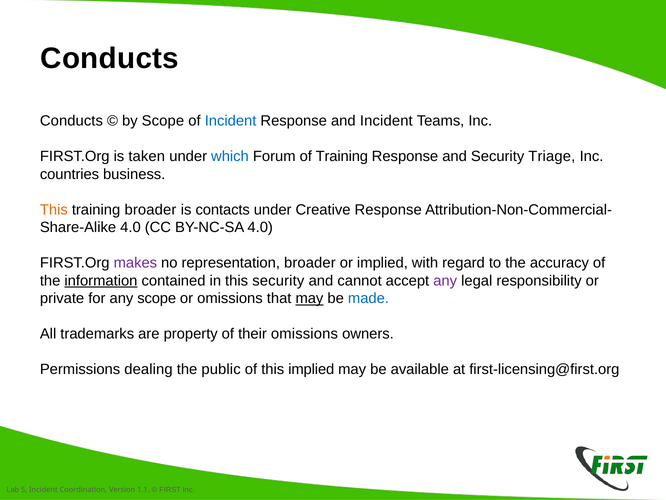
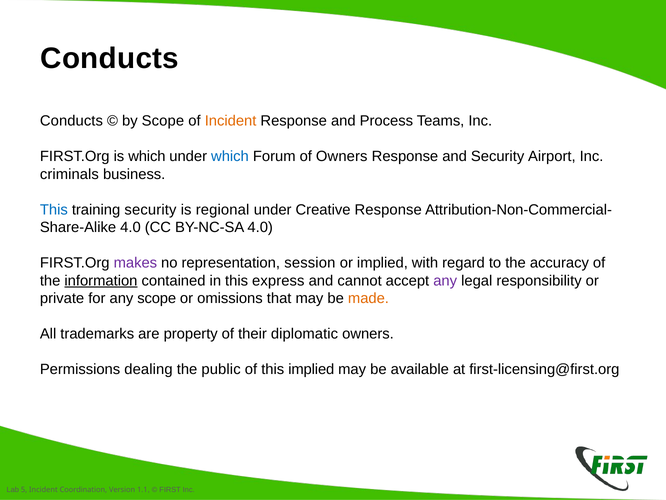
Incident at (231, 121) colour: blue -> orange
and Incident: Incident -> Process
is taken: taken -> which
of Training: Training -> Owners
Triage: Triage -> Airport
countries: countries -> criminals
This at (54, 210) colour: orange -> blue
training broader: broader -> security
contacts: contacts -> regional
representation broader: broader -> session
this security: security -> express
may at (309, 298) underline: present -> none
made colour: blue -> orange
their omissions: omissions -> diplomatic
